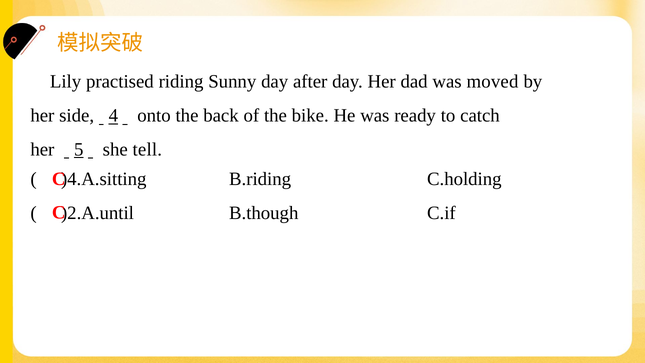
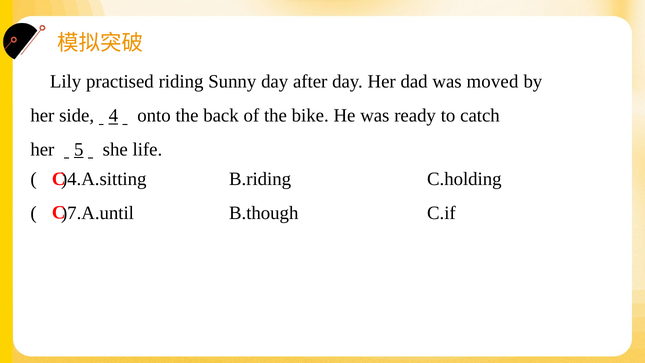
tell: tell -> life
)2.A.until: )2.A.until -> )7.A.until
